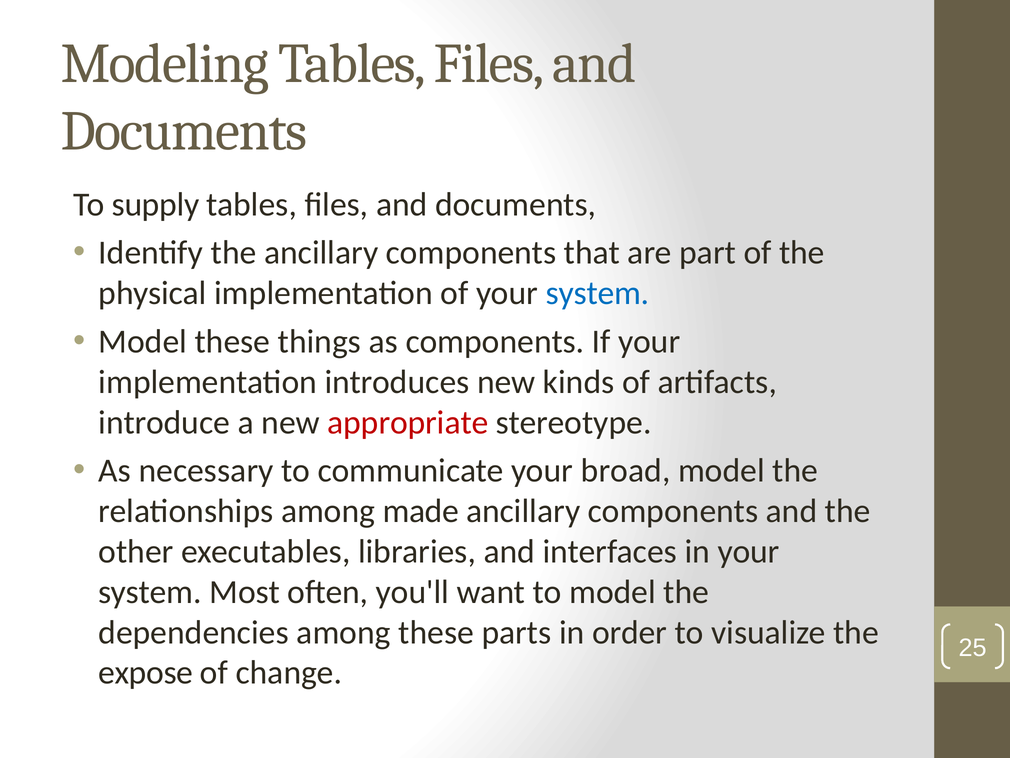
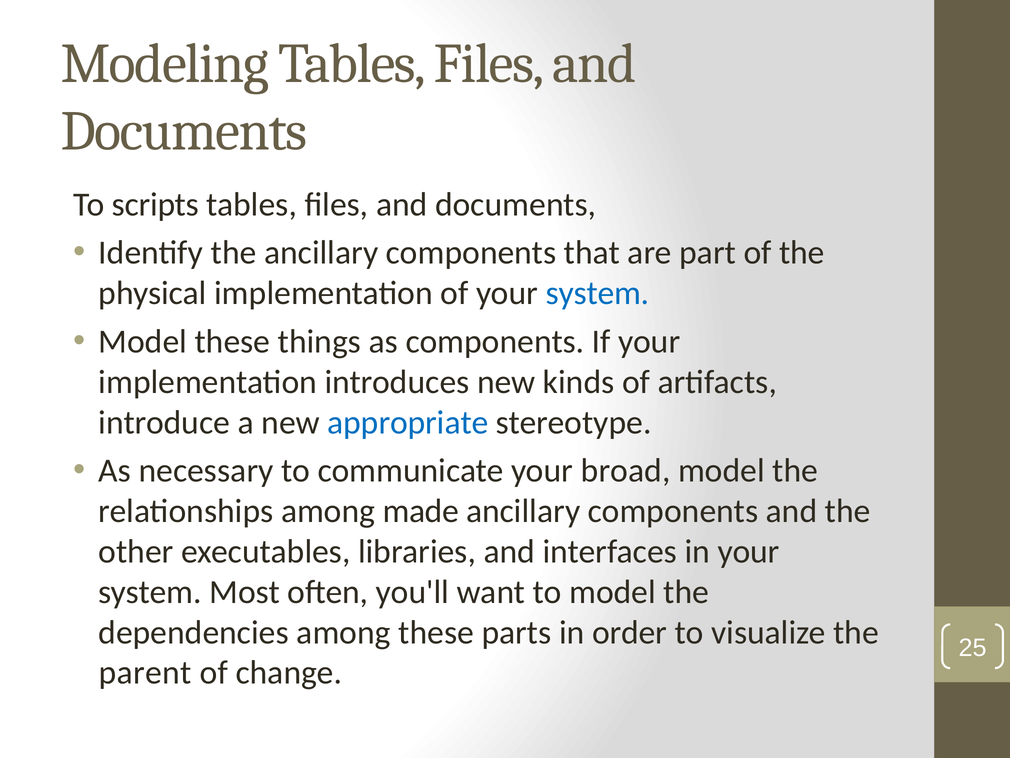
supply: supply -> scripts
appropriate colour: red -> blue
expose: expose -> parent
